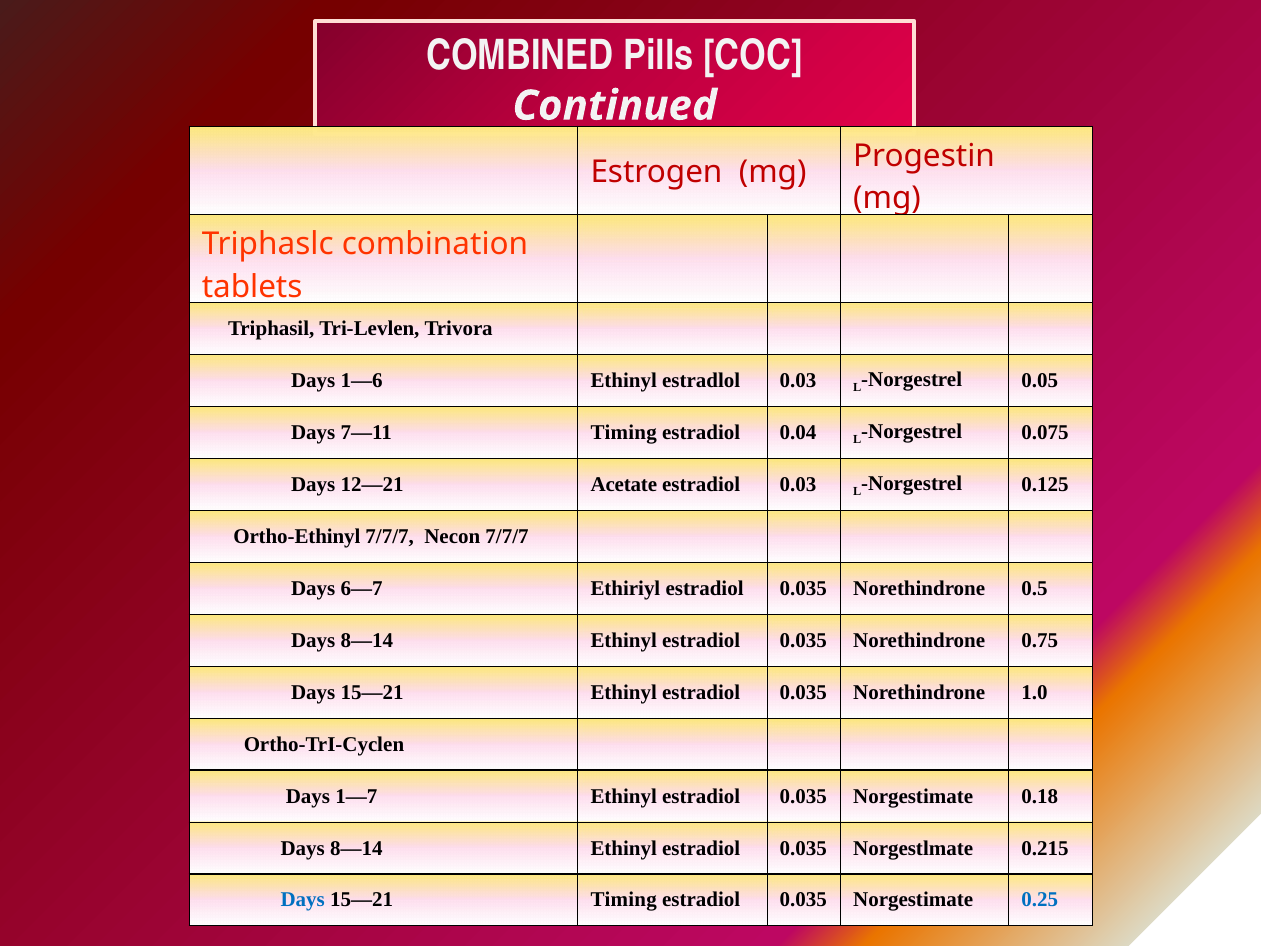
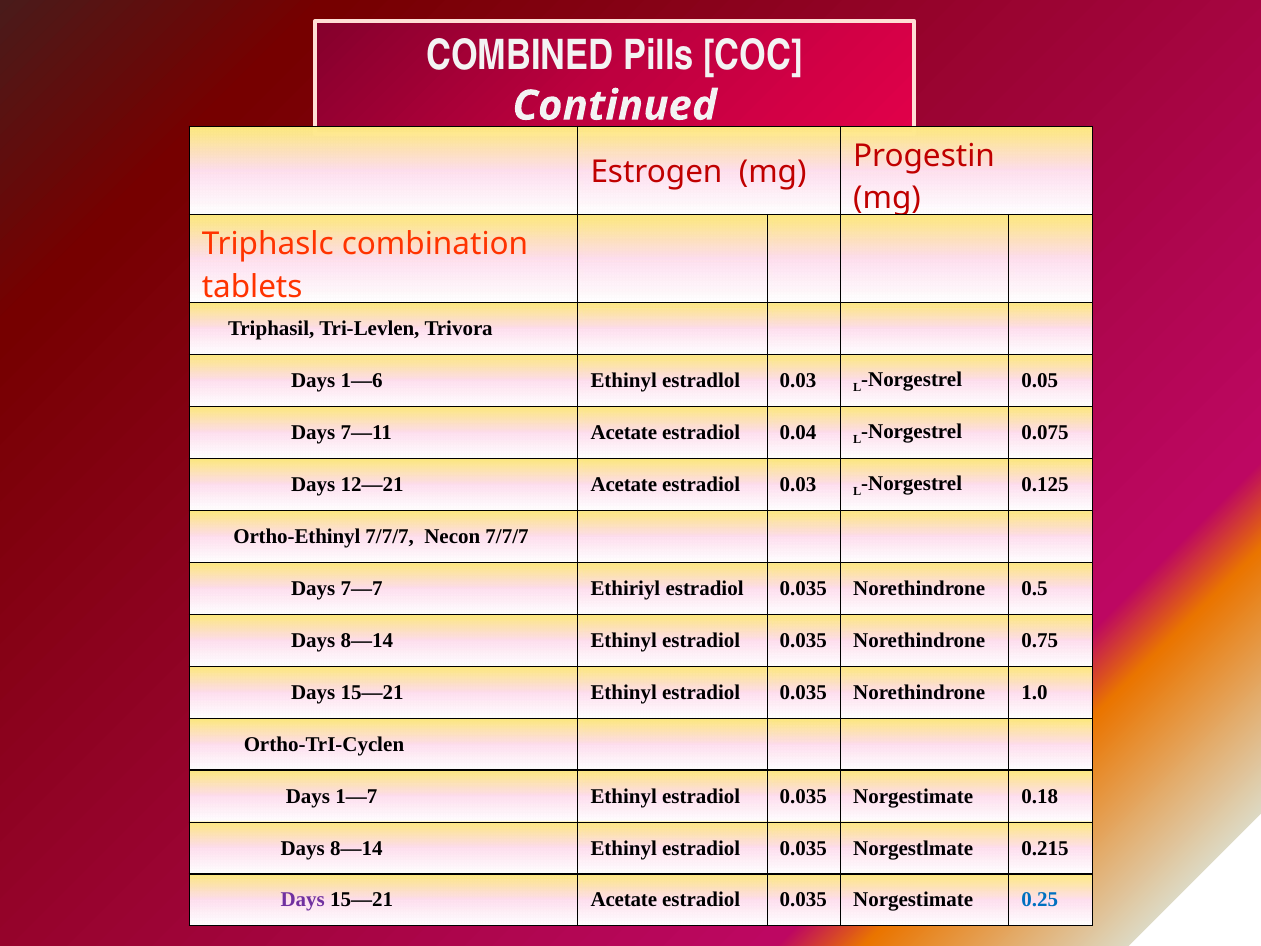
7—11 Timing: Timing -> Acetate
6—7: 6—7 -> 7—7
Days at (303, 900) colour: blue -> purple
15—21 Timing: Timing -> Acetate
